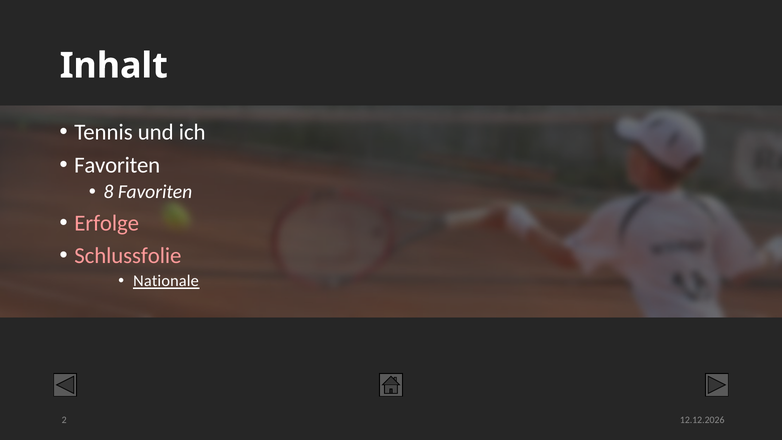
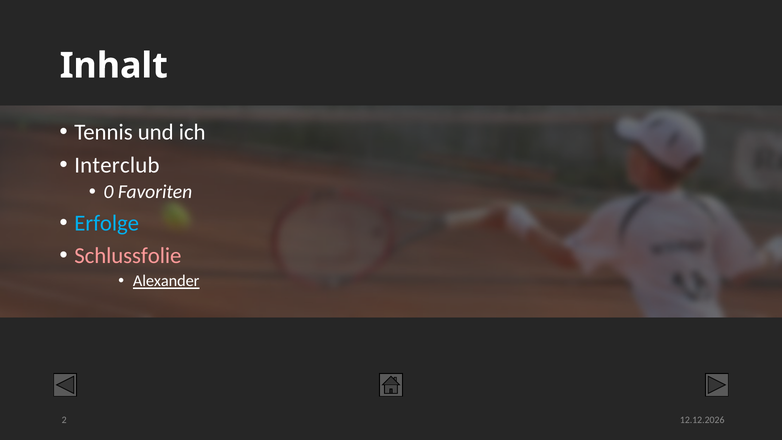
Favoriten at (117, 165): Favoriten -> Interclub
8: 8 -> 0
Erfolge colour: pink -> light blue
Nationale: Nationale -> Alexander
